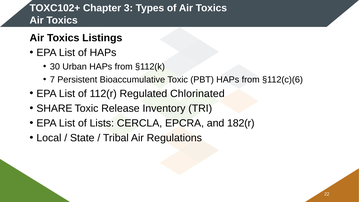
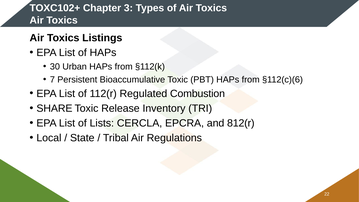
Chlorinated: Chlorinated -> Combustion
182(r: 182(r -> 812(r
